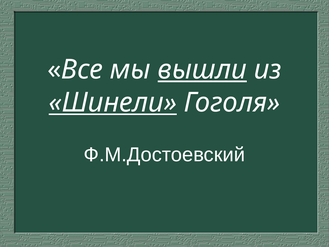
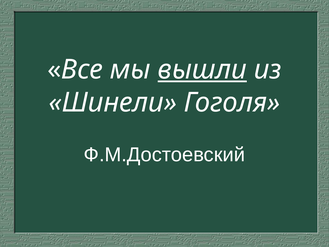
Шинели underline: present -> none
